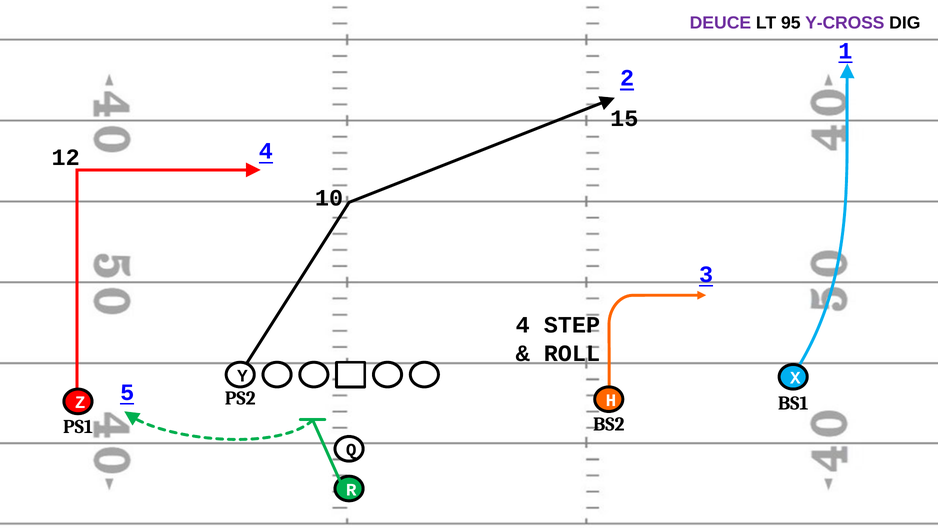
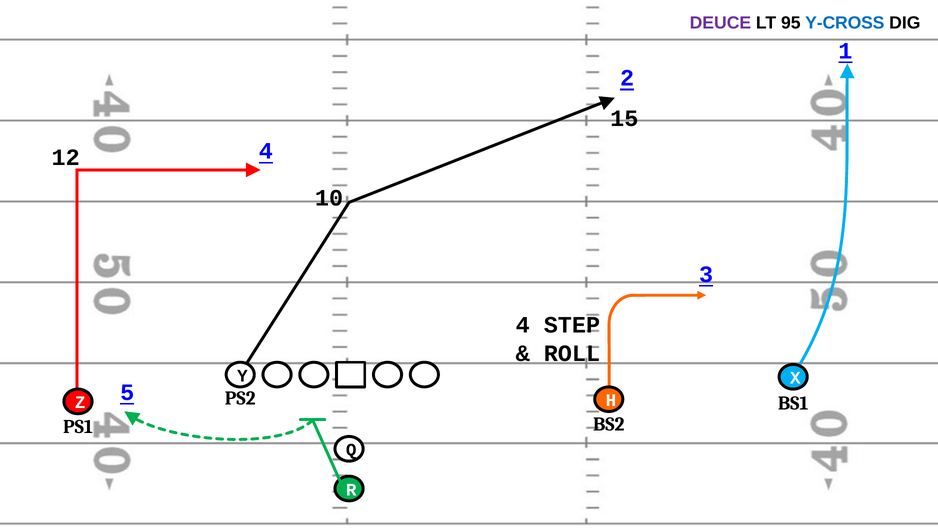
Y-CROSS colour: purple -> blue
